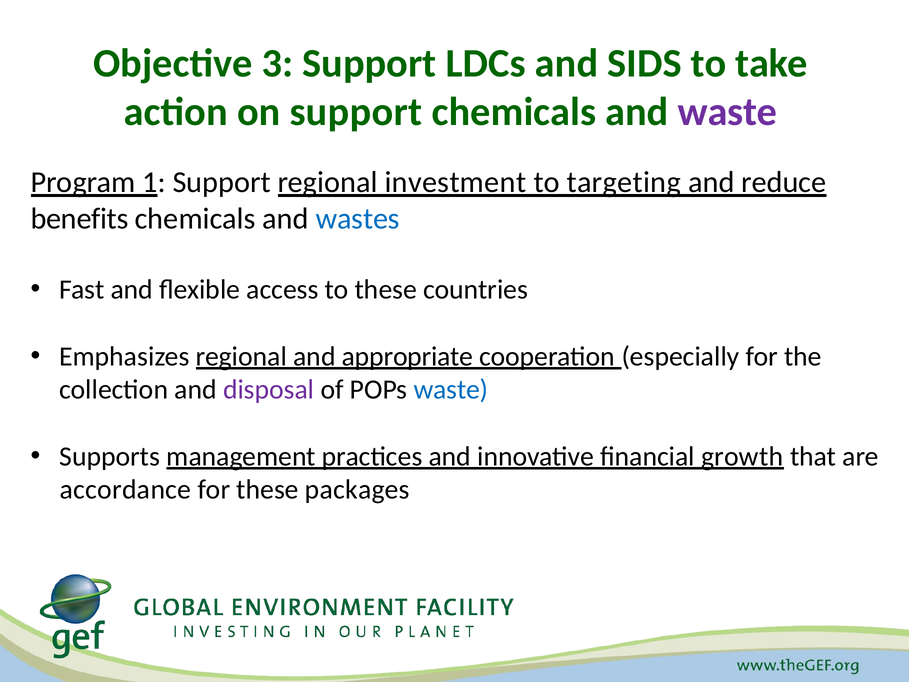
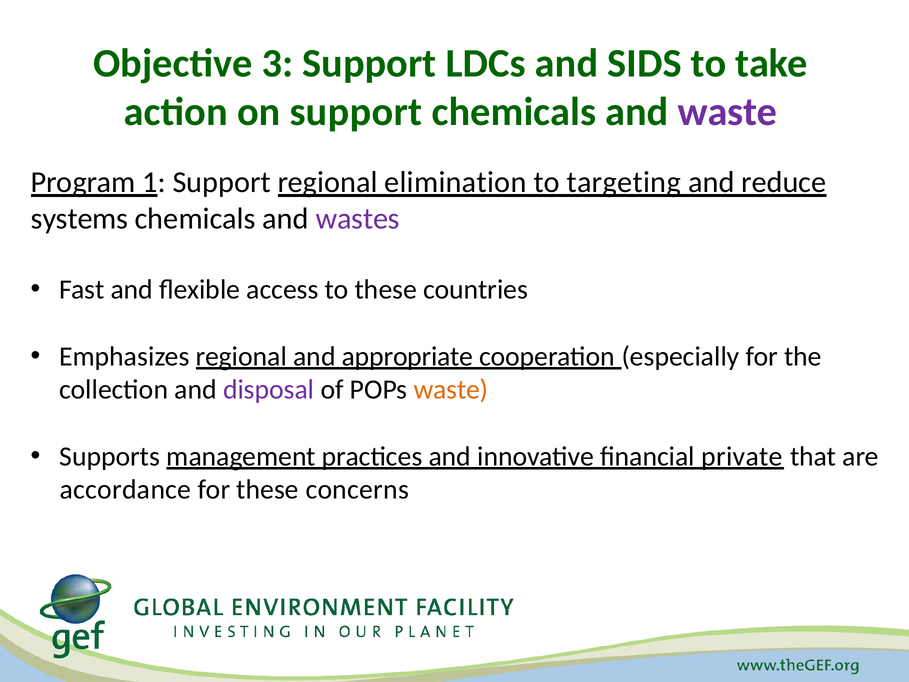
investment: investment -> elimination
benefits: benefits -> systems
wastes colour: blue -> purple
waste at (451, 390) colour: blue -> orange
growth: growth -> private
packages: packages -> concerns
